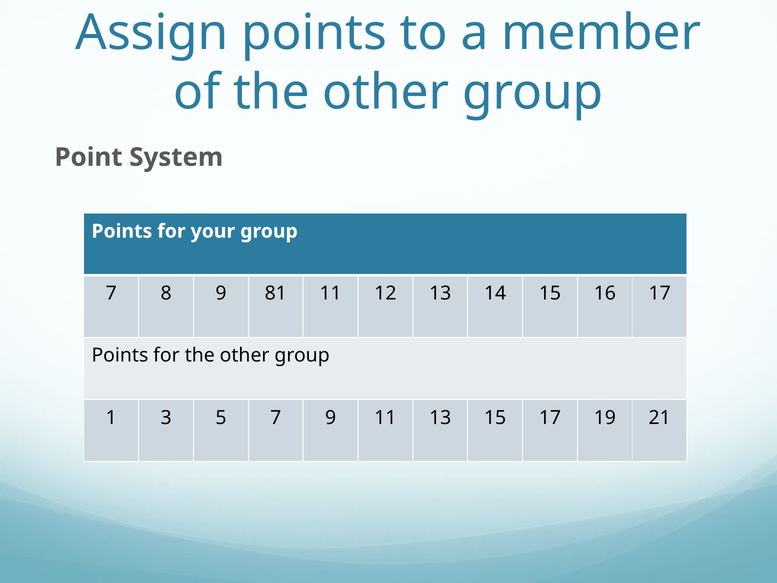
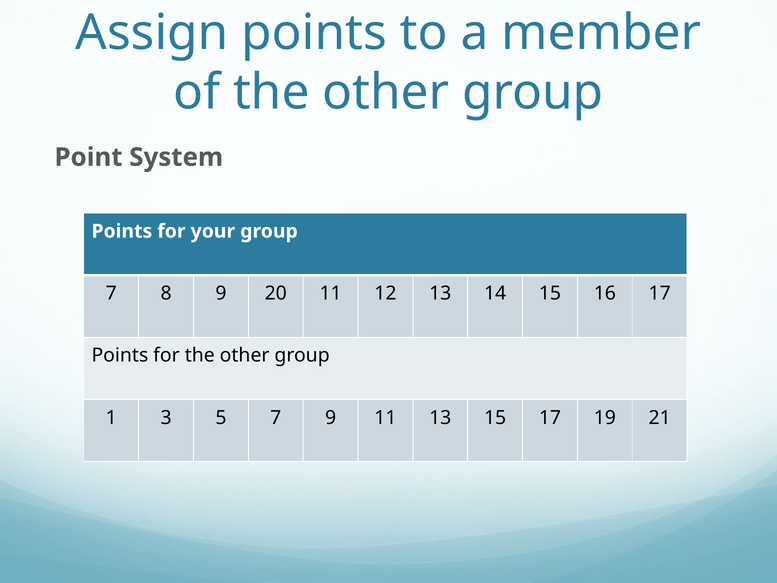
81: 81 -> 20
